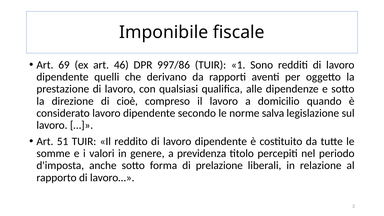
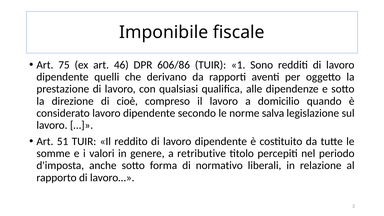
69: 69 -> 75
997/86: 997/86 -> 606/86
previdenza: previdenza -> retributive
prelazione: prelazione -> normativo
